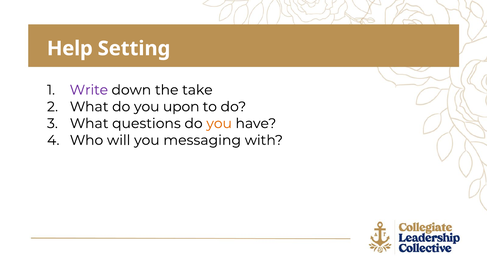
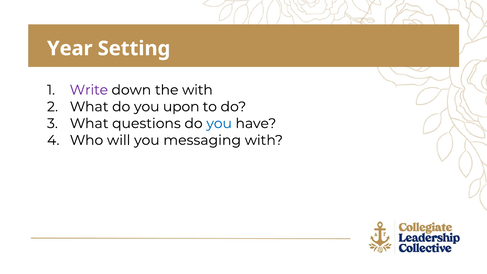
Help: Help -> Year
the take: take -> with
you at (219, 123) colour: orange -> blue
